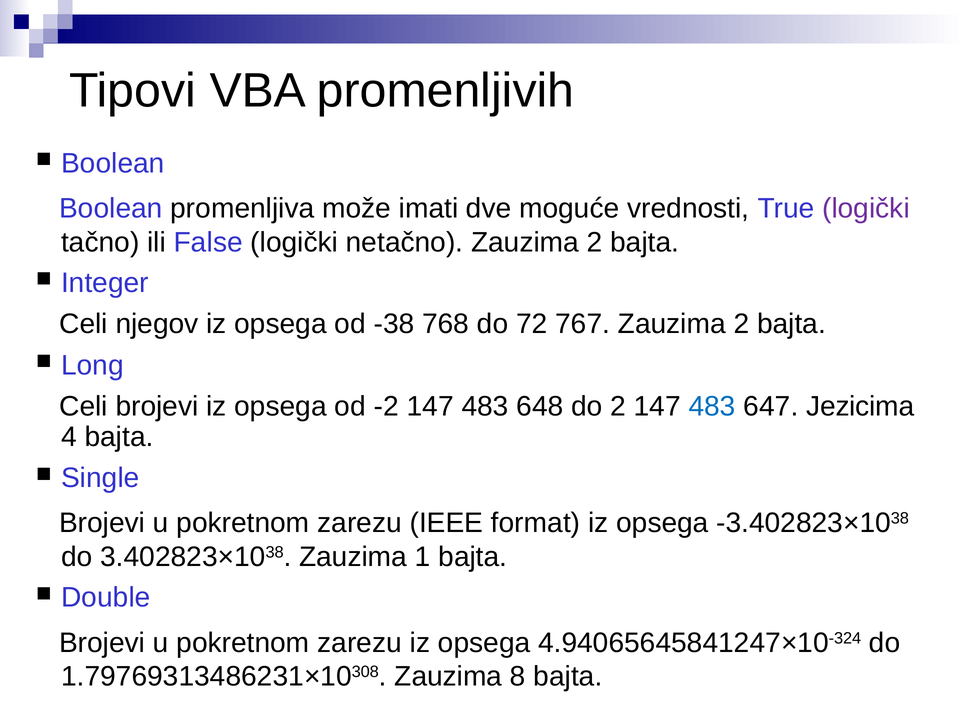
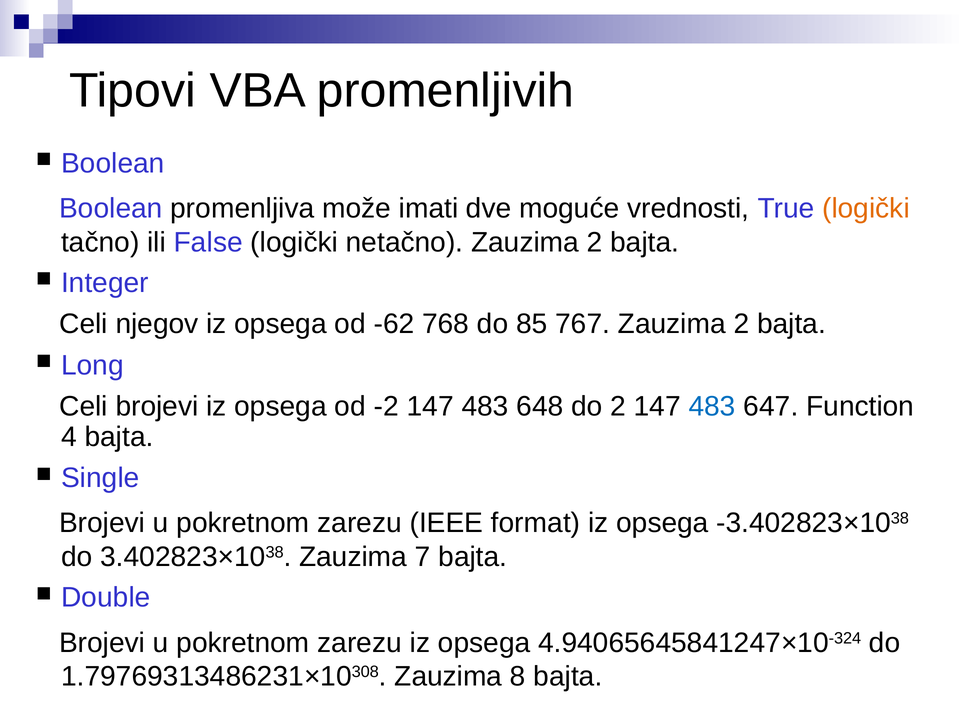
logički at (866, 208) colour: purple -> orange
-38: -38 -> -62
72: 72 -> 85
Jezicima: Jezicima -> Function
1: 1 -> 7
